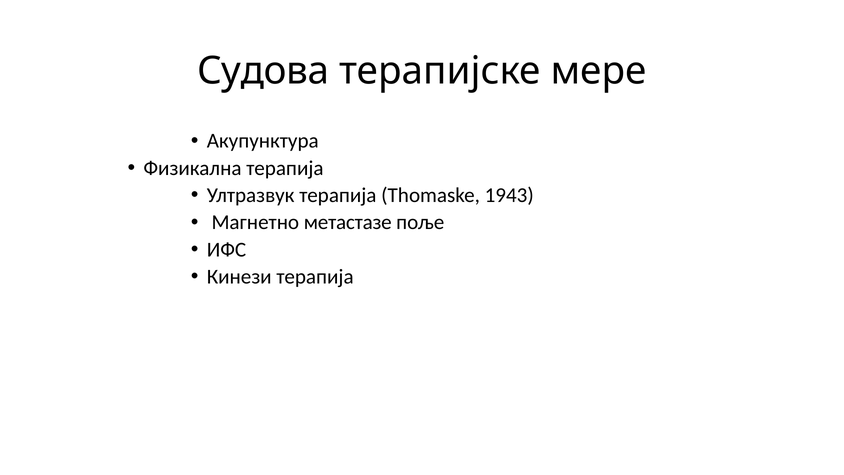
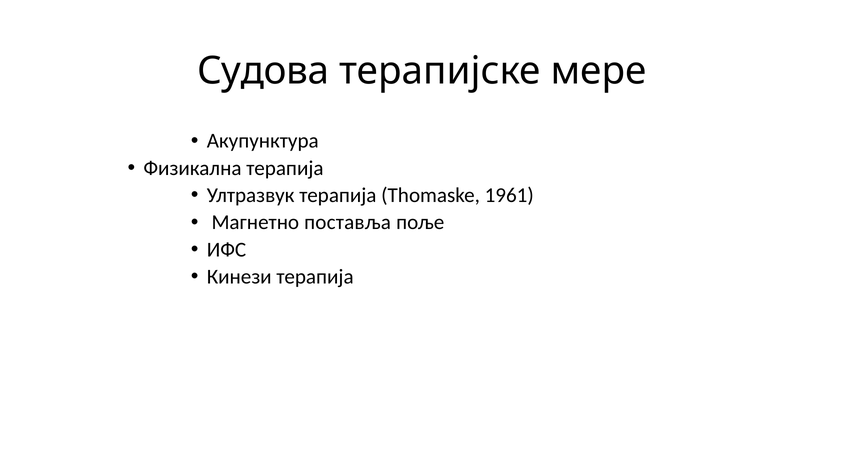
1943: 1943 -> 1961
метастазе: метастазе -> поставља
